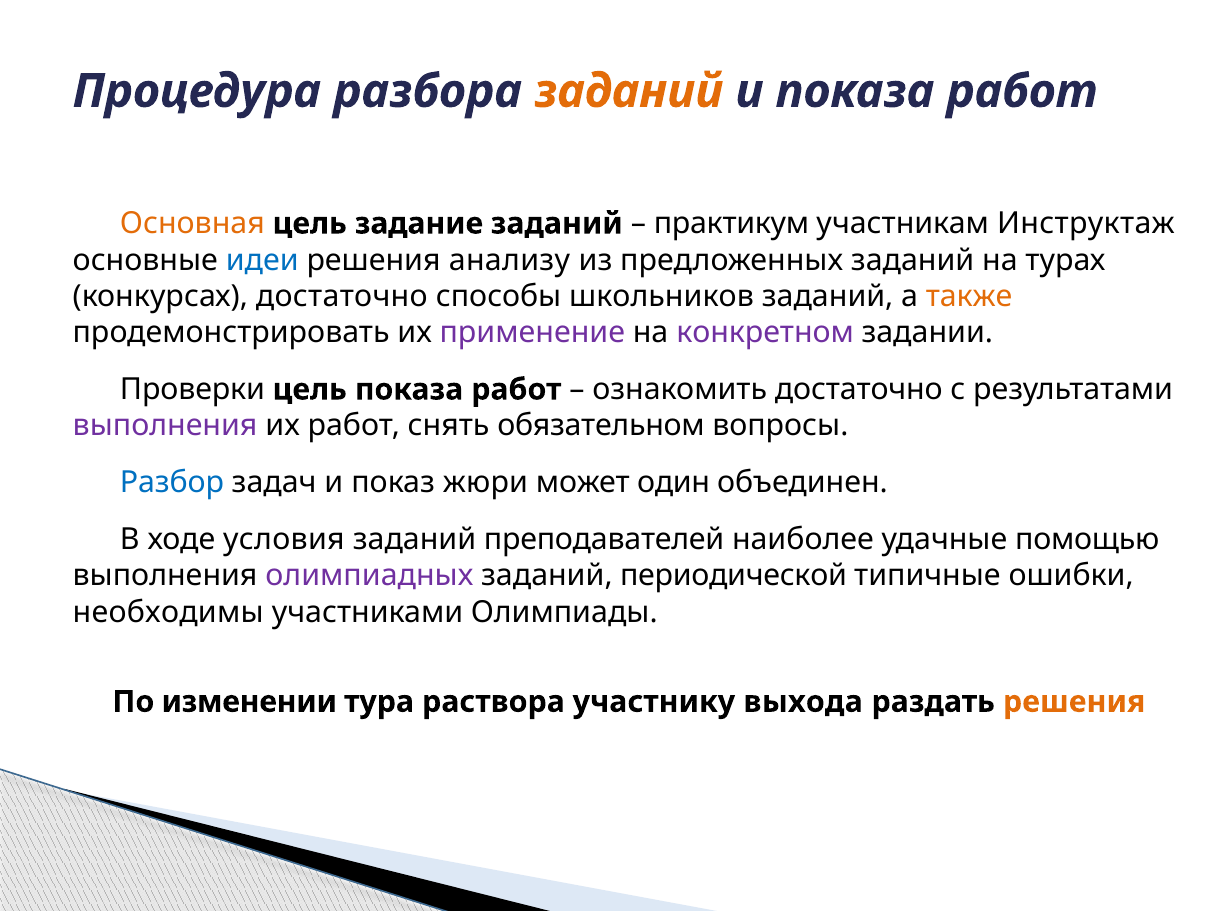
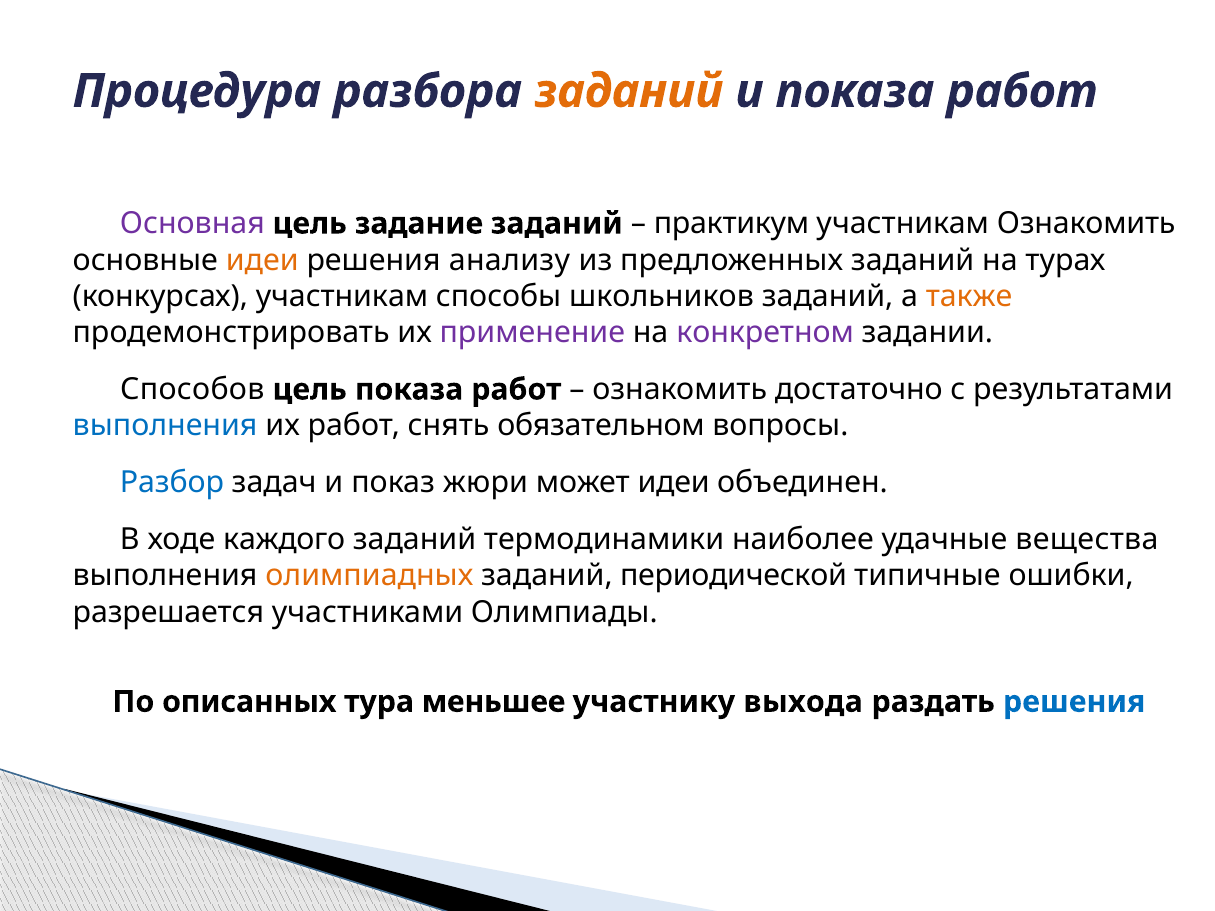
Основная colour: orange -> purple
участникам Инструктаж: Инструктаж -> Ознакомить
идеи at (262, 260) colour: blue -> orange
конкурсах достаточно: достаточно -> участникам
Проверки: Проверки -> Способов
выполнения at (165, 426) colour: purple -> blue
может один: один -> идеи
условия: условия -> каждого
преподавателей: преподавателей -> термодинамики
помощью: помощью -> вещества
олимпиадных colour: purple -> orange
необходимы: необходимы -> разрешается
изменении: изменении -> описанных
раствора: раствора -> меньшее
решения at (1074, 702) colour: orange -> blue
